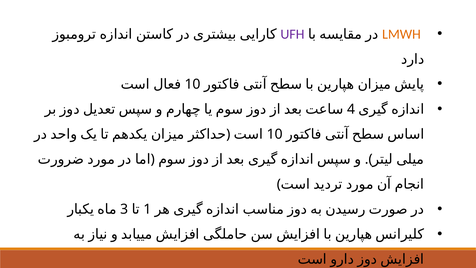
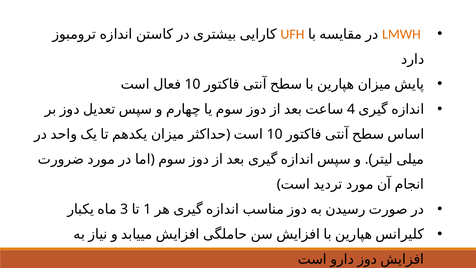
UFH colour: purple -> orange
